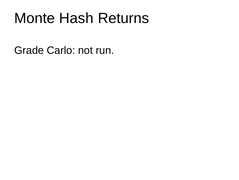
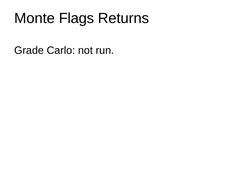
Hash: Hash -> Flags
